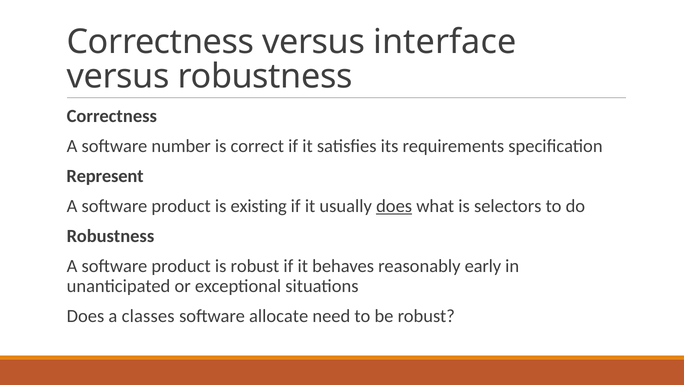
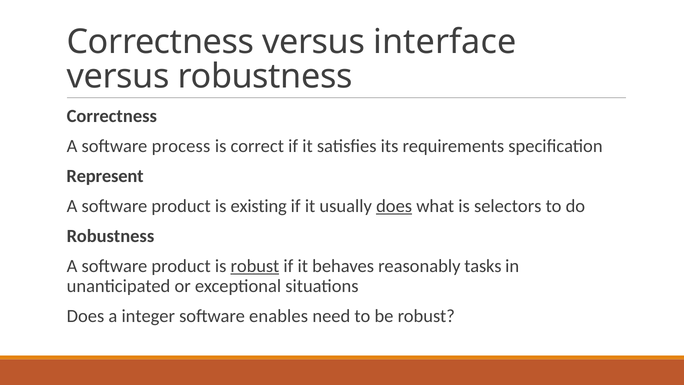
number: number -> process
robust at (255, 266) underline: none -> present
early: early -> tasks
classes: classes -> integer
allocate: allocate -> enables
